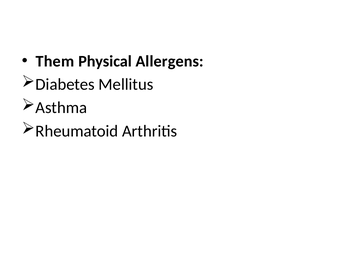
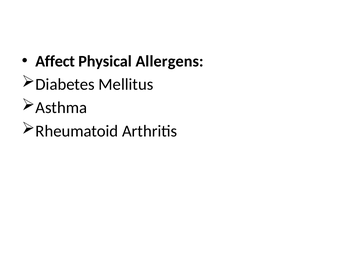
Them: Them -> Affect
